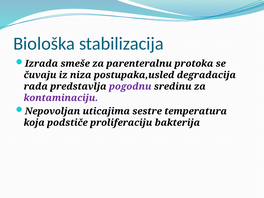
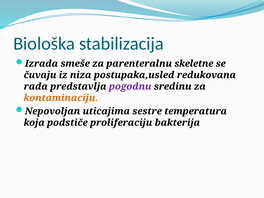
protoka: protoka -> skeletne
degradacija: degradacija -> redukovana
kontaminaciju colour: purple -> orange
